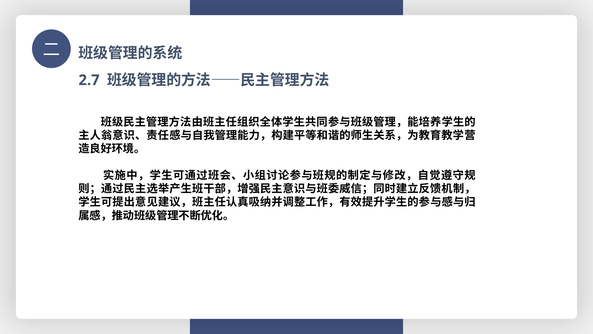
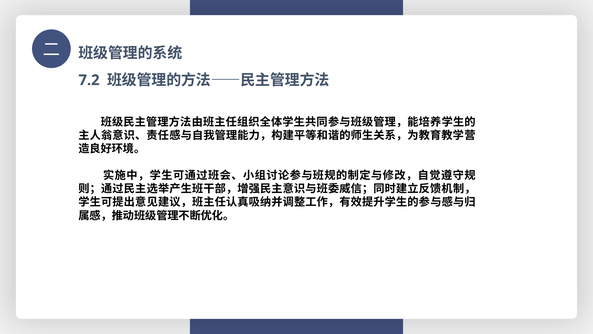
2.7: 2.7 -> 7.2
